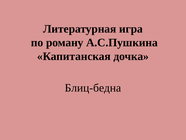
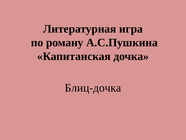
Блиц-бедна: Блиц-бедна -> Блиц-дочка
